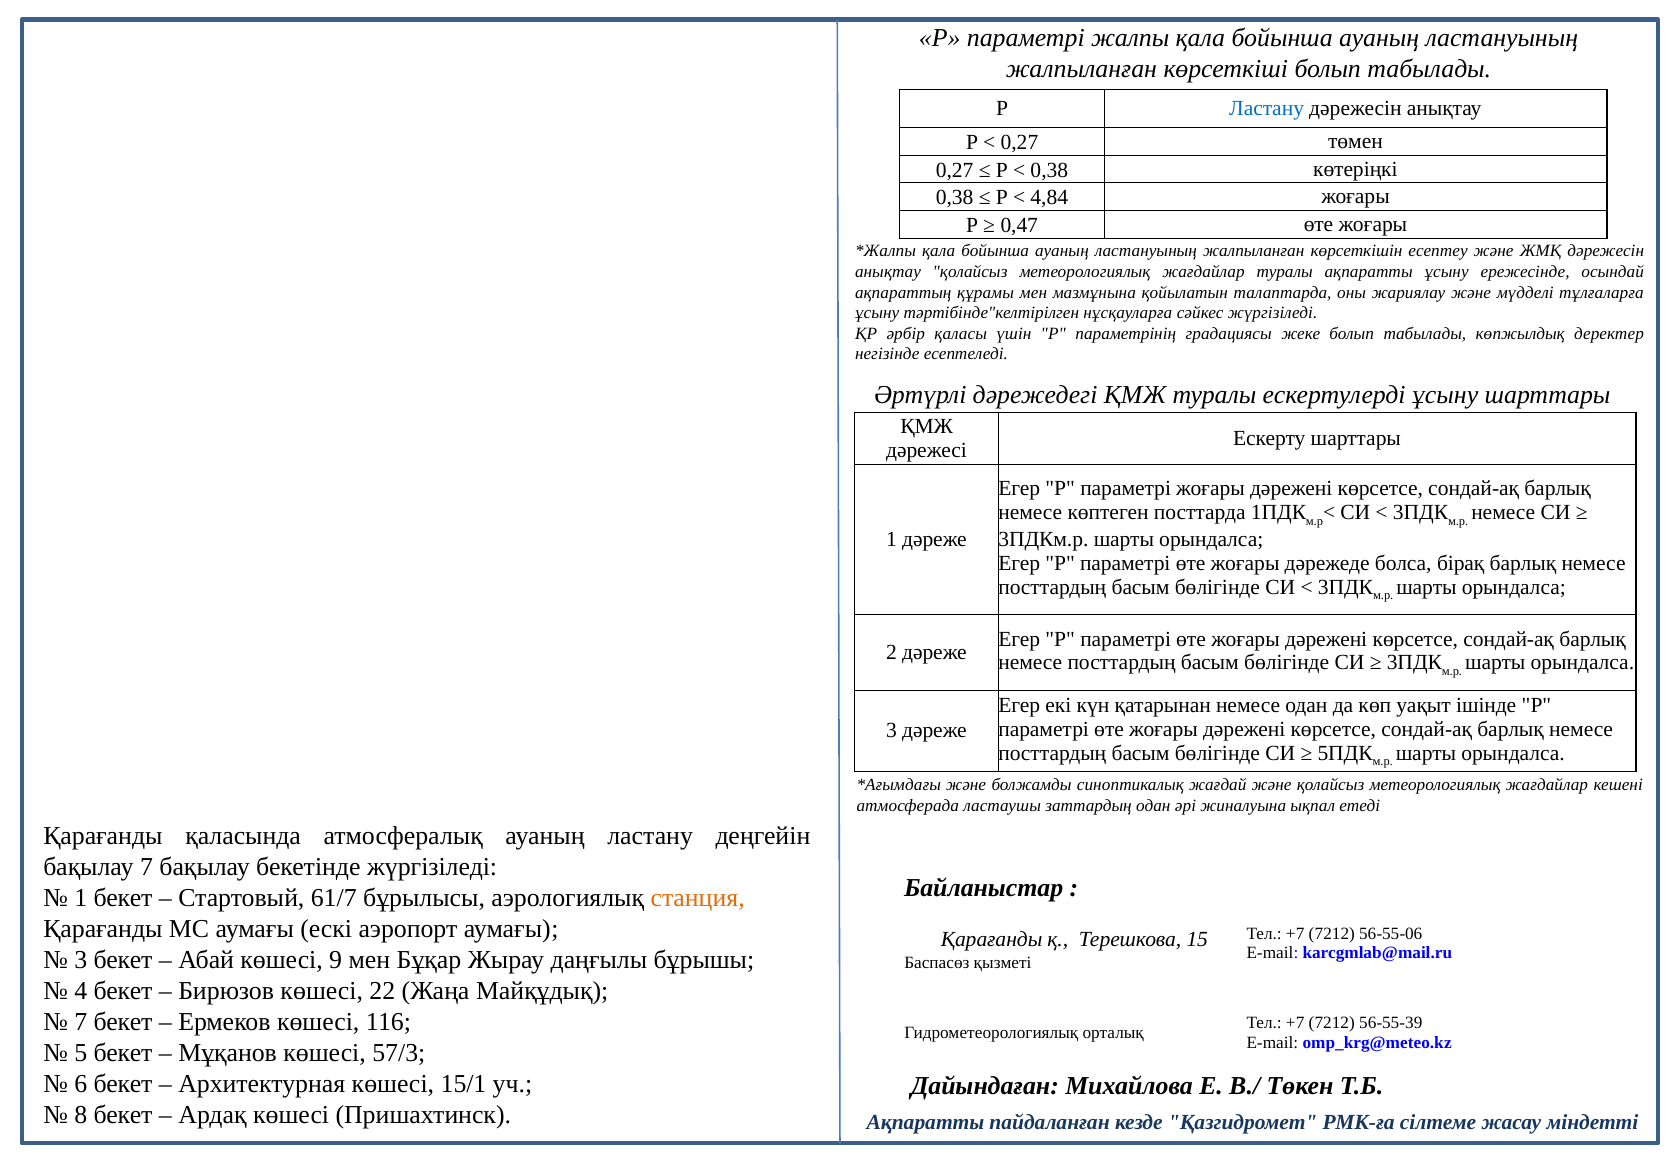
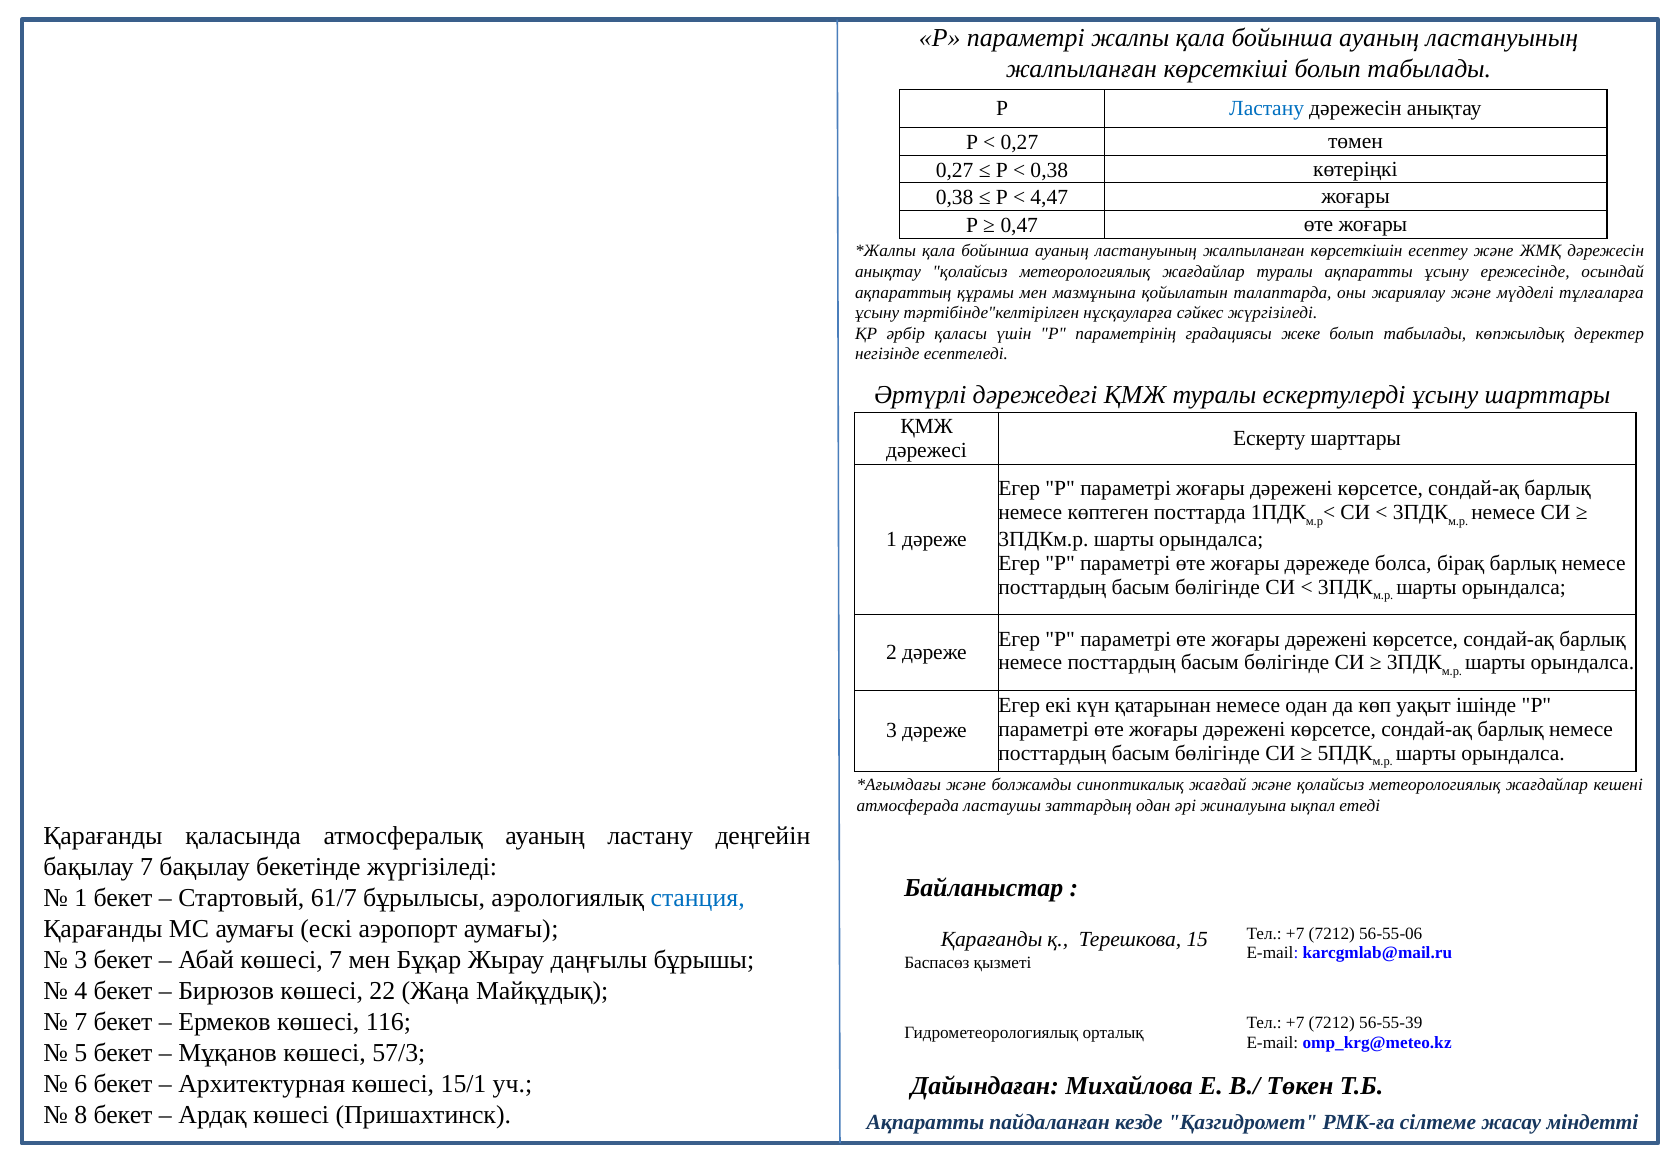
4,84: 4,84 -> 4,47
станция colour: orange -> blue
көшесі 9: 9 -> 7
